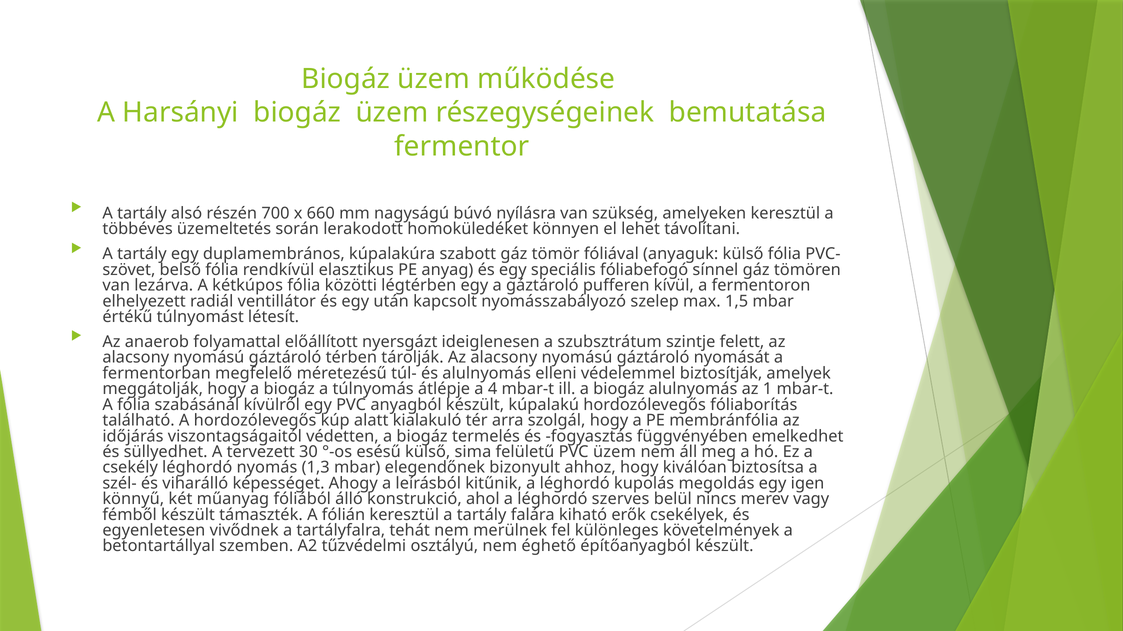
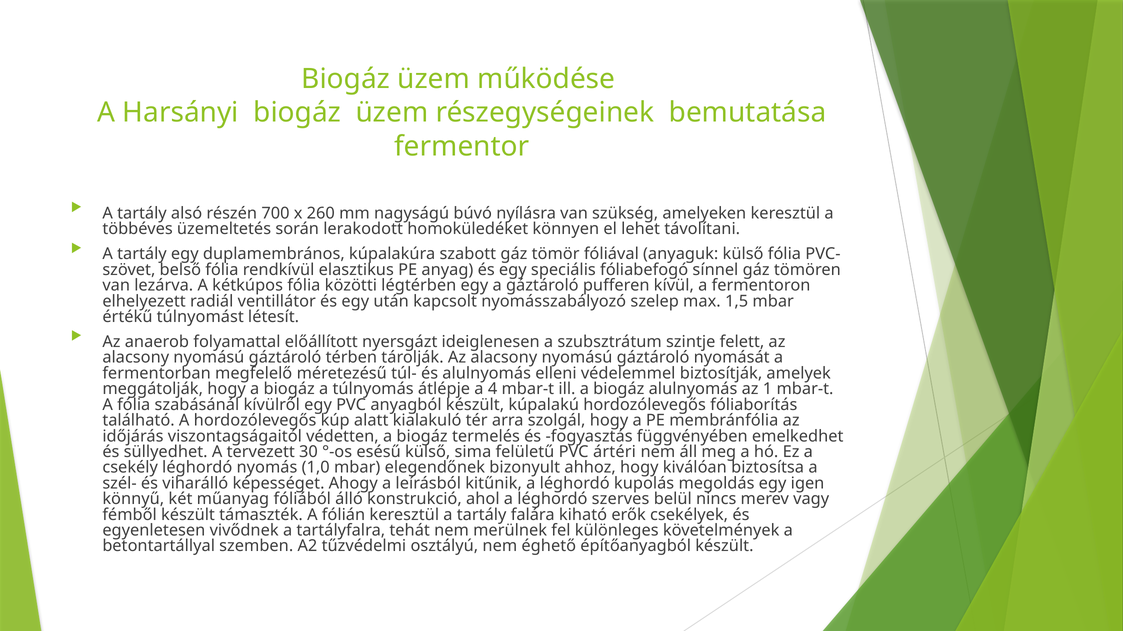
660: 660 -> 260
PVC üzem: üzem -> ártéri
1,3: 1,3 -> 1,0
